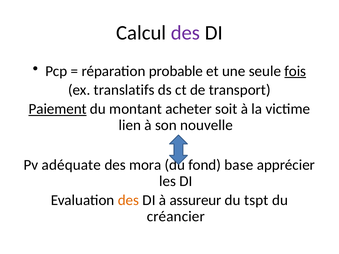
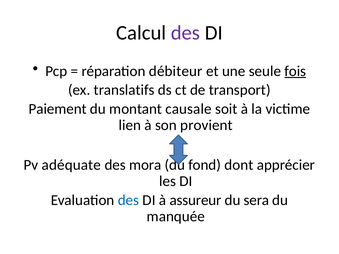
probable: probable -> débiteur
Paiement underline: present -> none
acheter: acheter -> causale
nouvelle: nouvelle -> provient
base: base -> dont
des at (128, 200) colour: orange -> blue
tspt: tspt -> sera
créancier: créancier -> manquée
